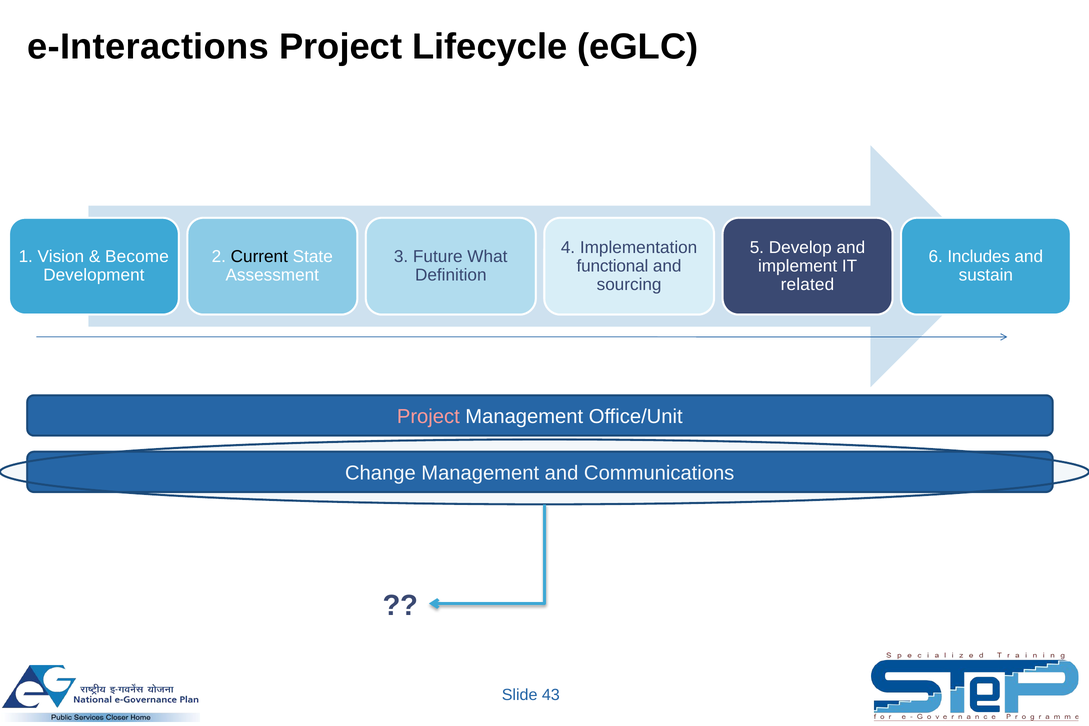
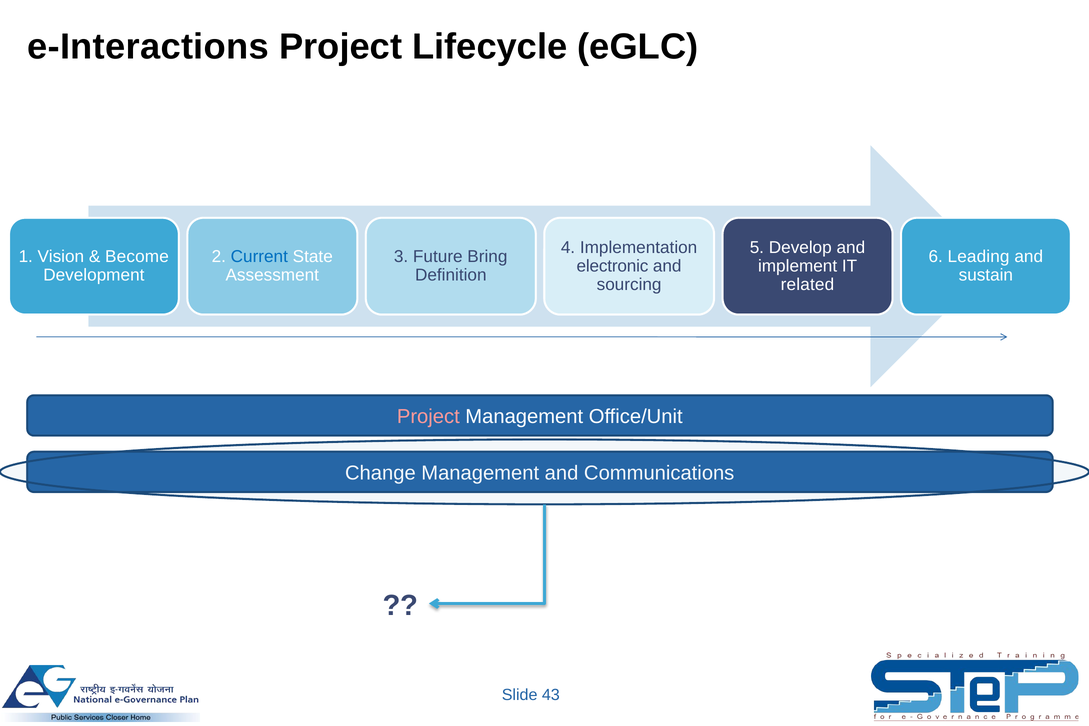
Current colour: black -> blue
What: What -> Bring
Includes: Includes -> Leading
functional: functional -> electronic
